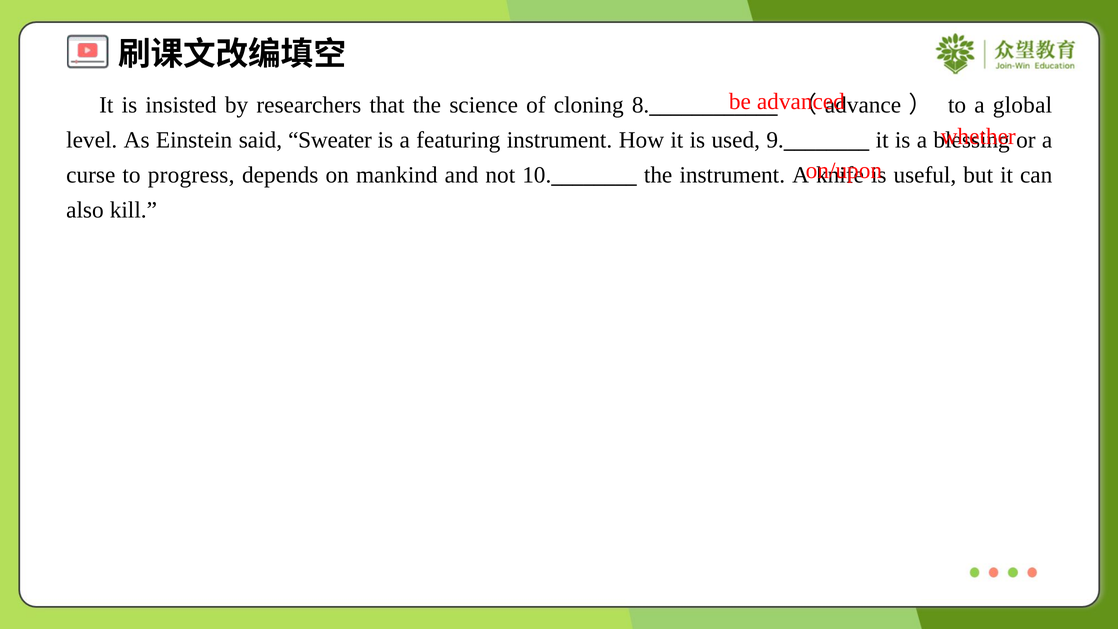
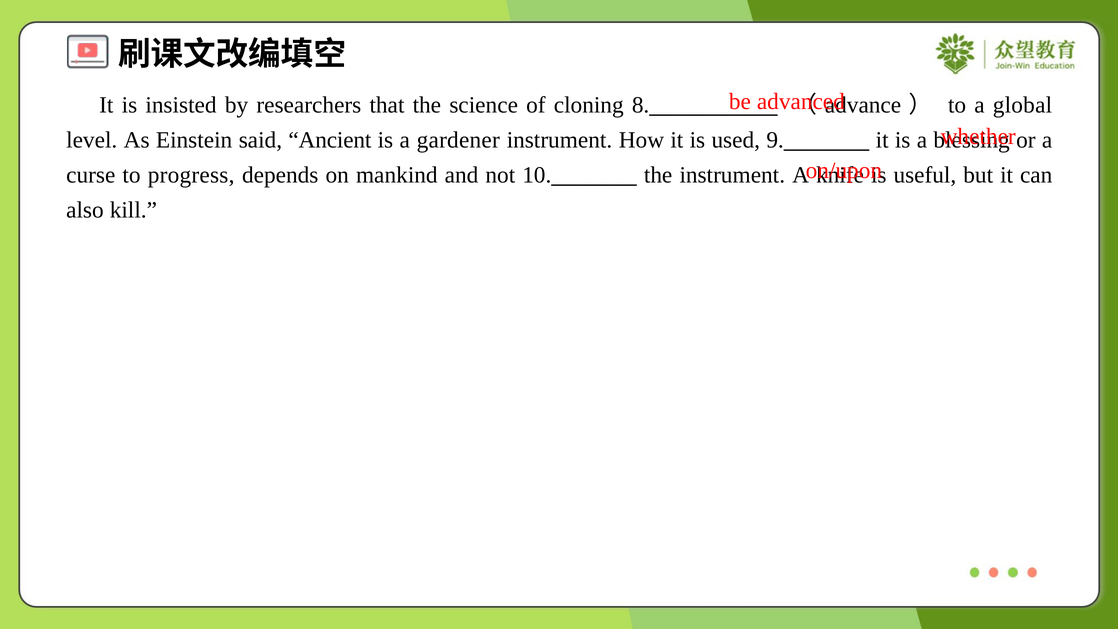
Sweater: Sweater -> Ancient
featuring: featuring -> gardener
